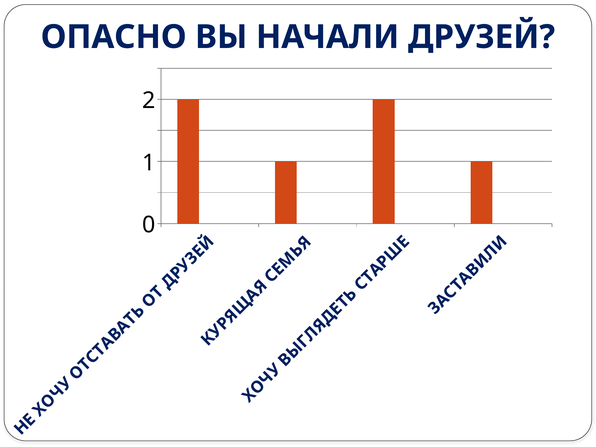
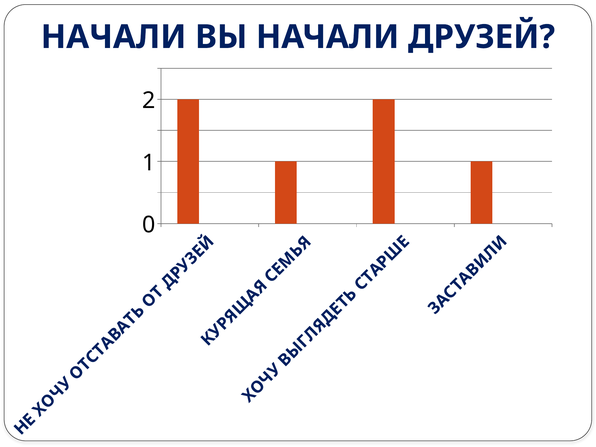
ОПАСНО at (114, 37): ОПАСНО -> НАЧАЛИ
